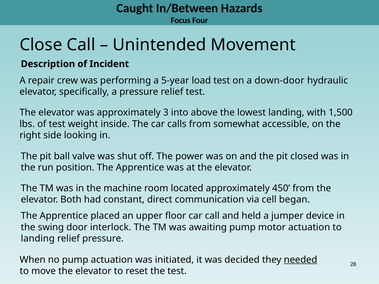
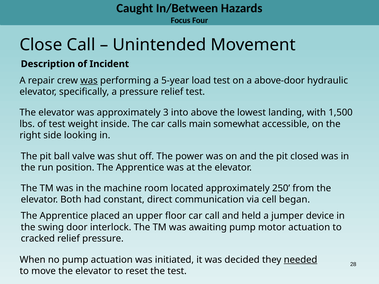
was at (89, 81) underline: none -> present
down-door: down-door -> above-door
calls from: from -> main
450: 450 -> 250
landing at (38, 239): landing -> cracked
